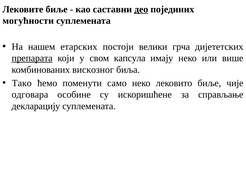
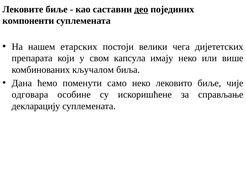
могућности: могућности -> компоненти
грча: грча -> чега
препарата underline: present -> none
вискозног: вискозног -> кључалом
Тако: Тако -> Дана
